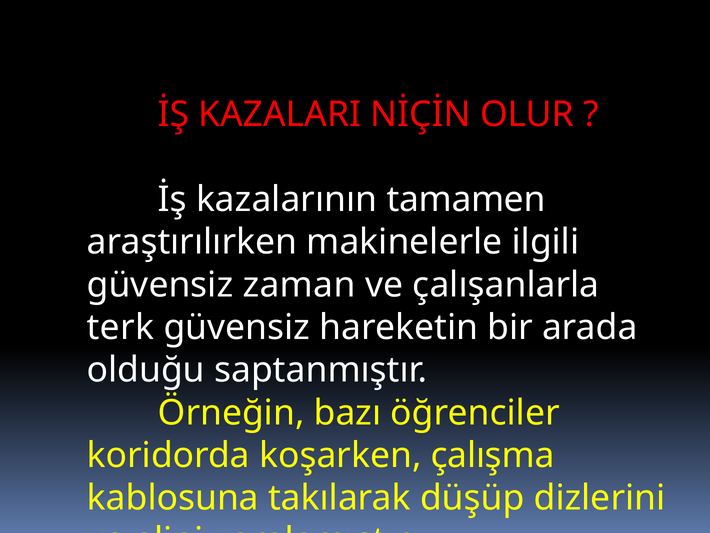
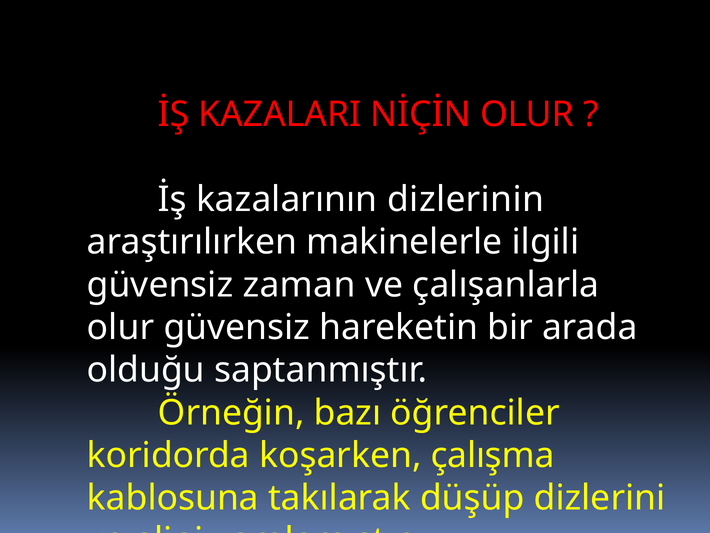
tamamen: tamamen -> dizlerinin
terk at (120, 327): terk -> olur
